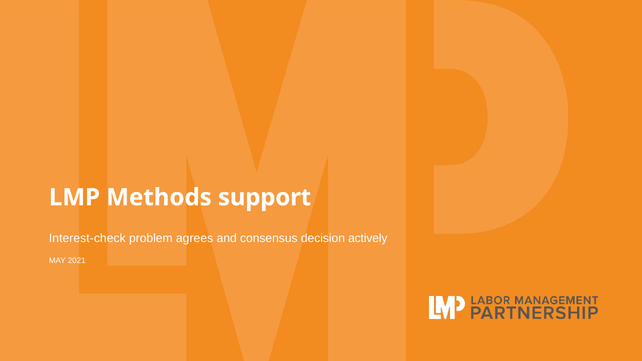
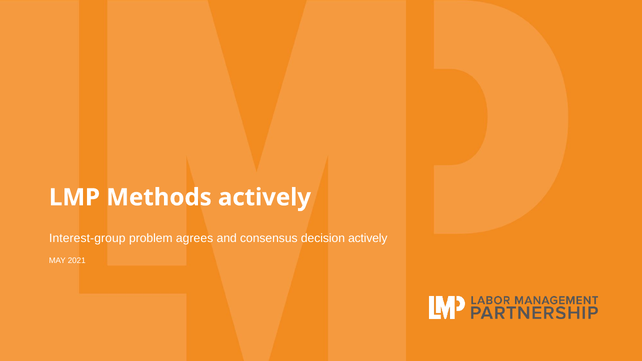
Methods support: support -> actively
Interest-check: Interest-check -> Interest-group
